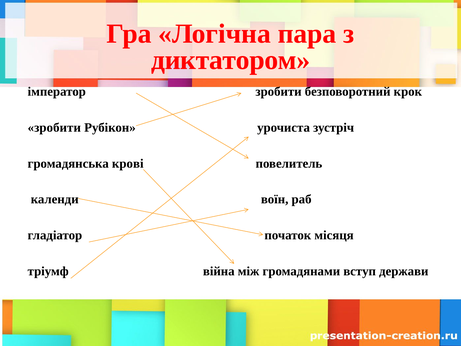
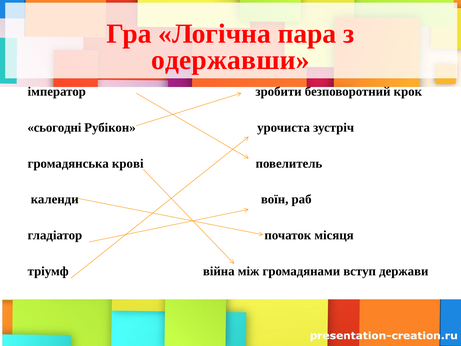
диктатором: диктатором -> одержавши
зробити at (54, 127): зробити -> сьогодні
